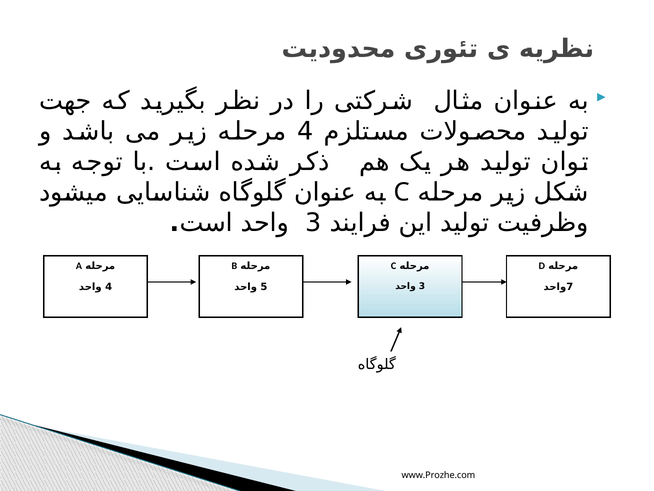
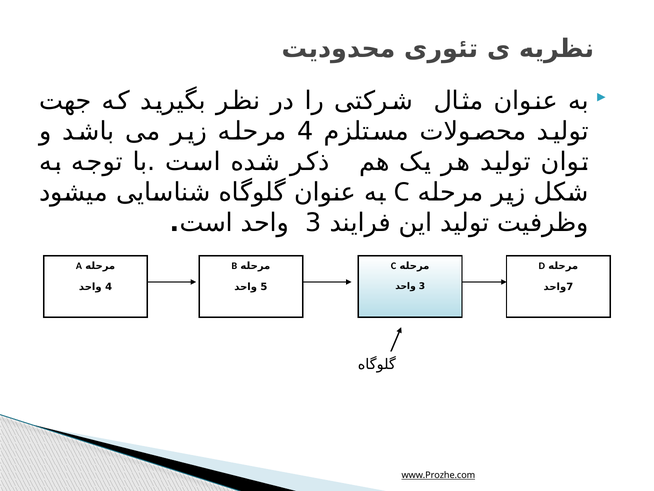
www.Prozhe.com underline: none -> present
